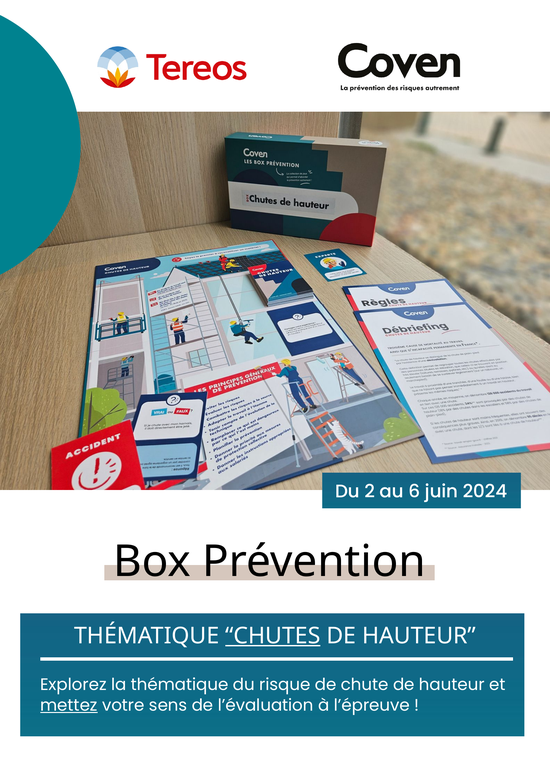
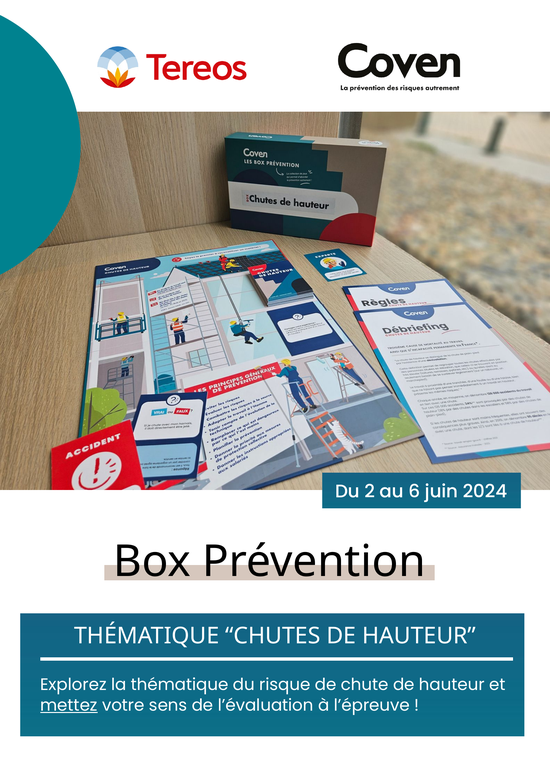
CHUTES underline: present -> none
